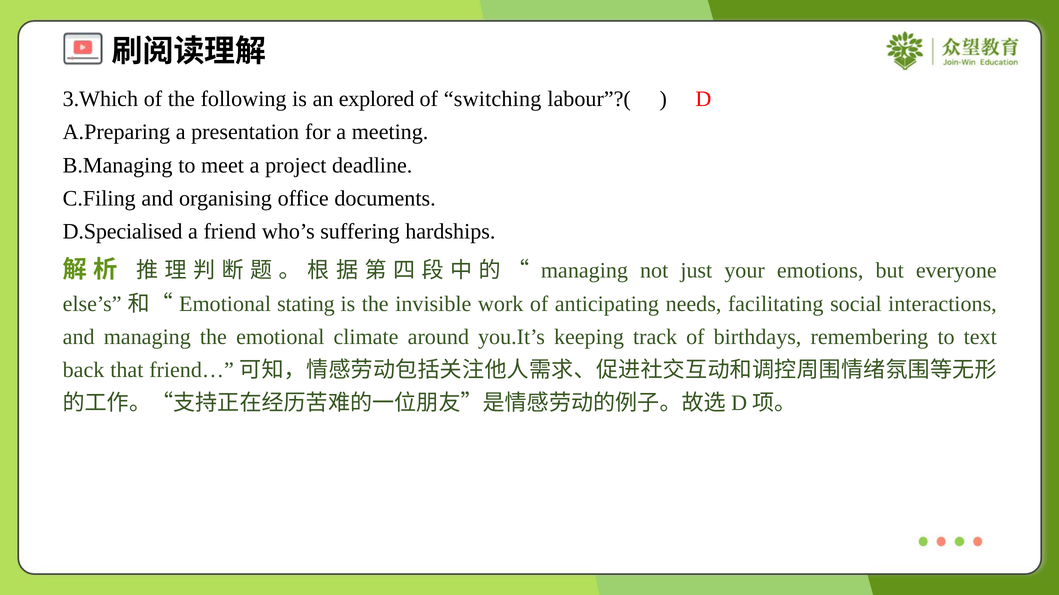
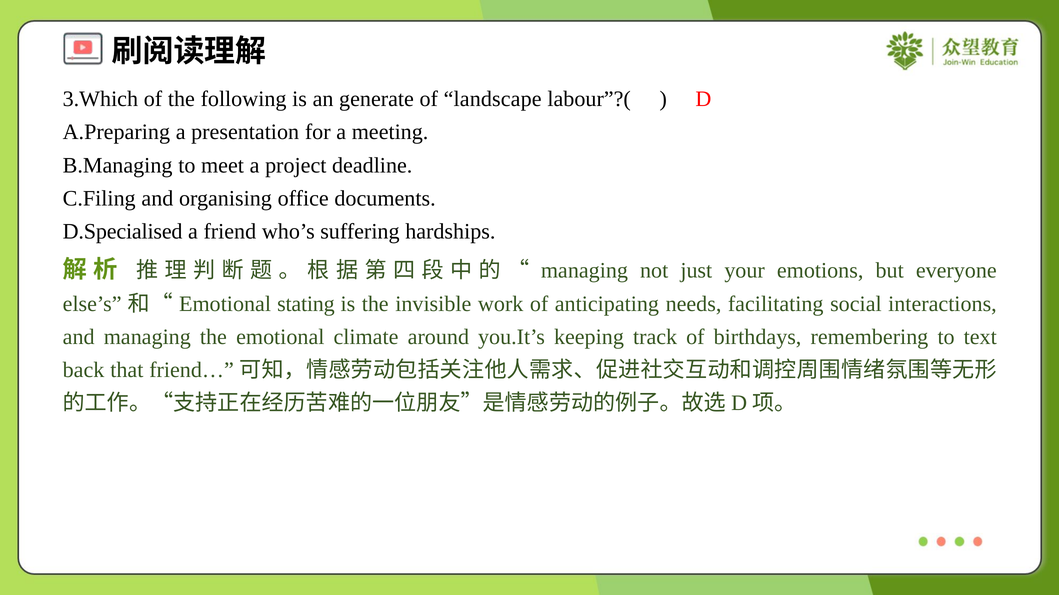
explored: explored -> generate
switching: switching -> landscape
